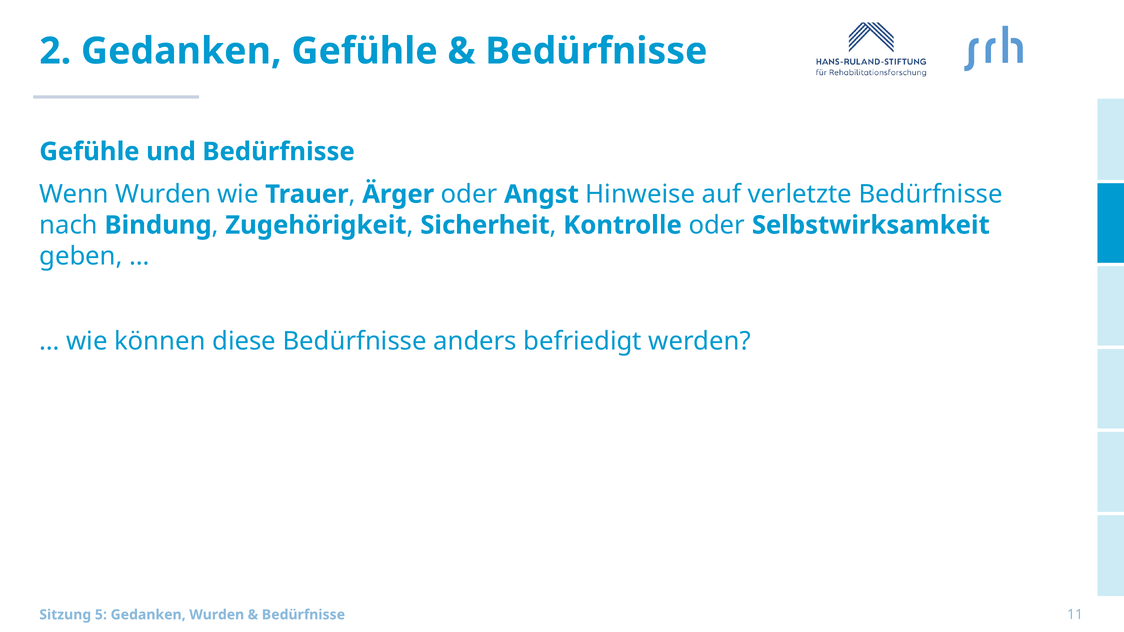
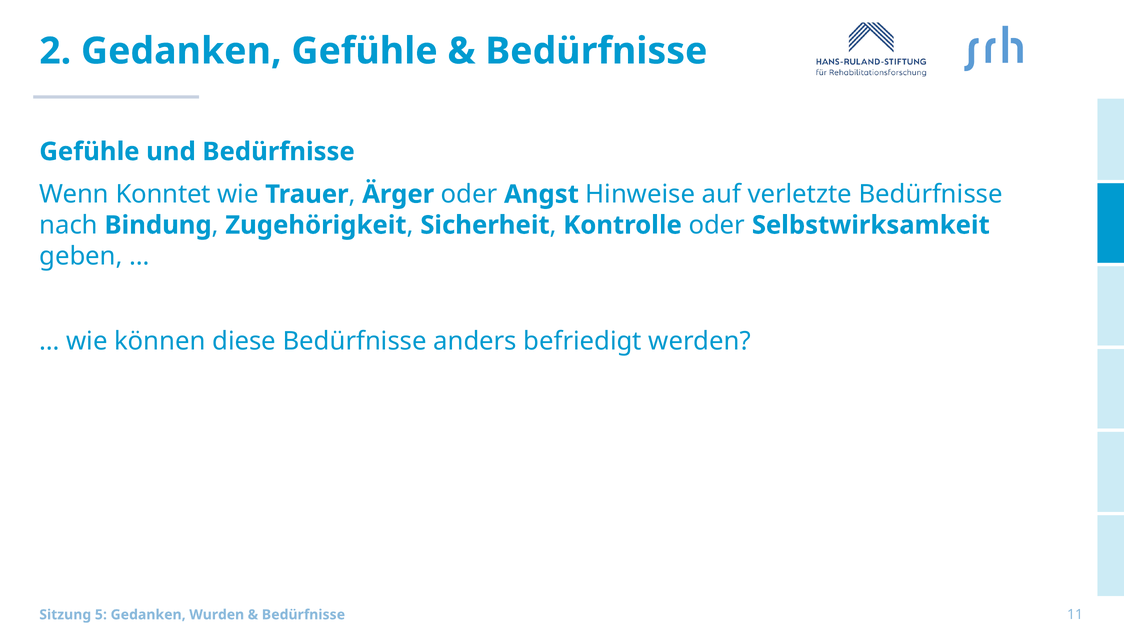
Wenn Wurden: Wurden -> Konntet
